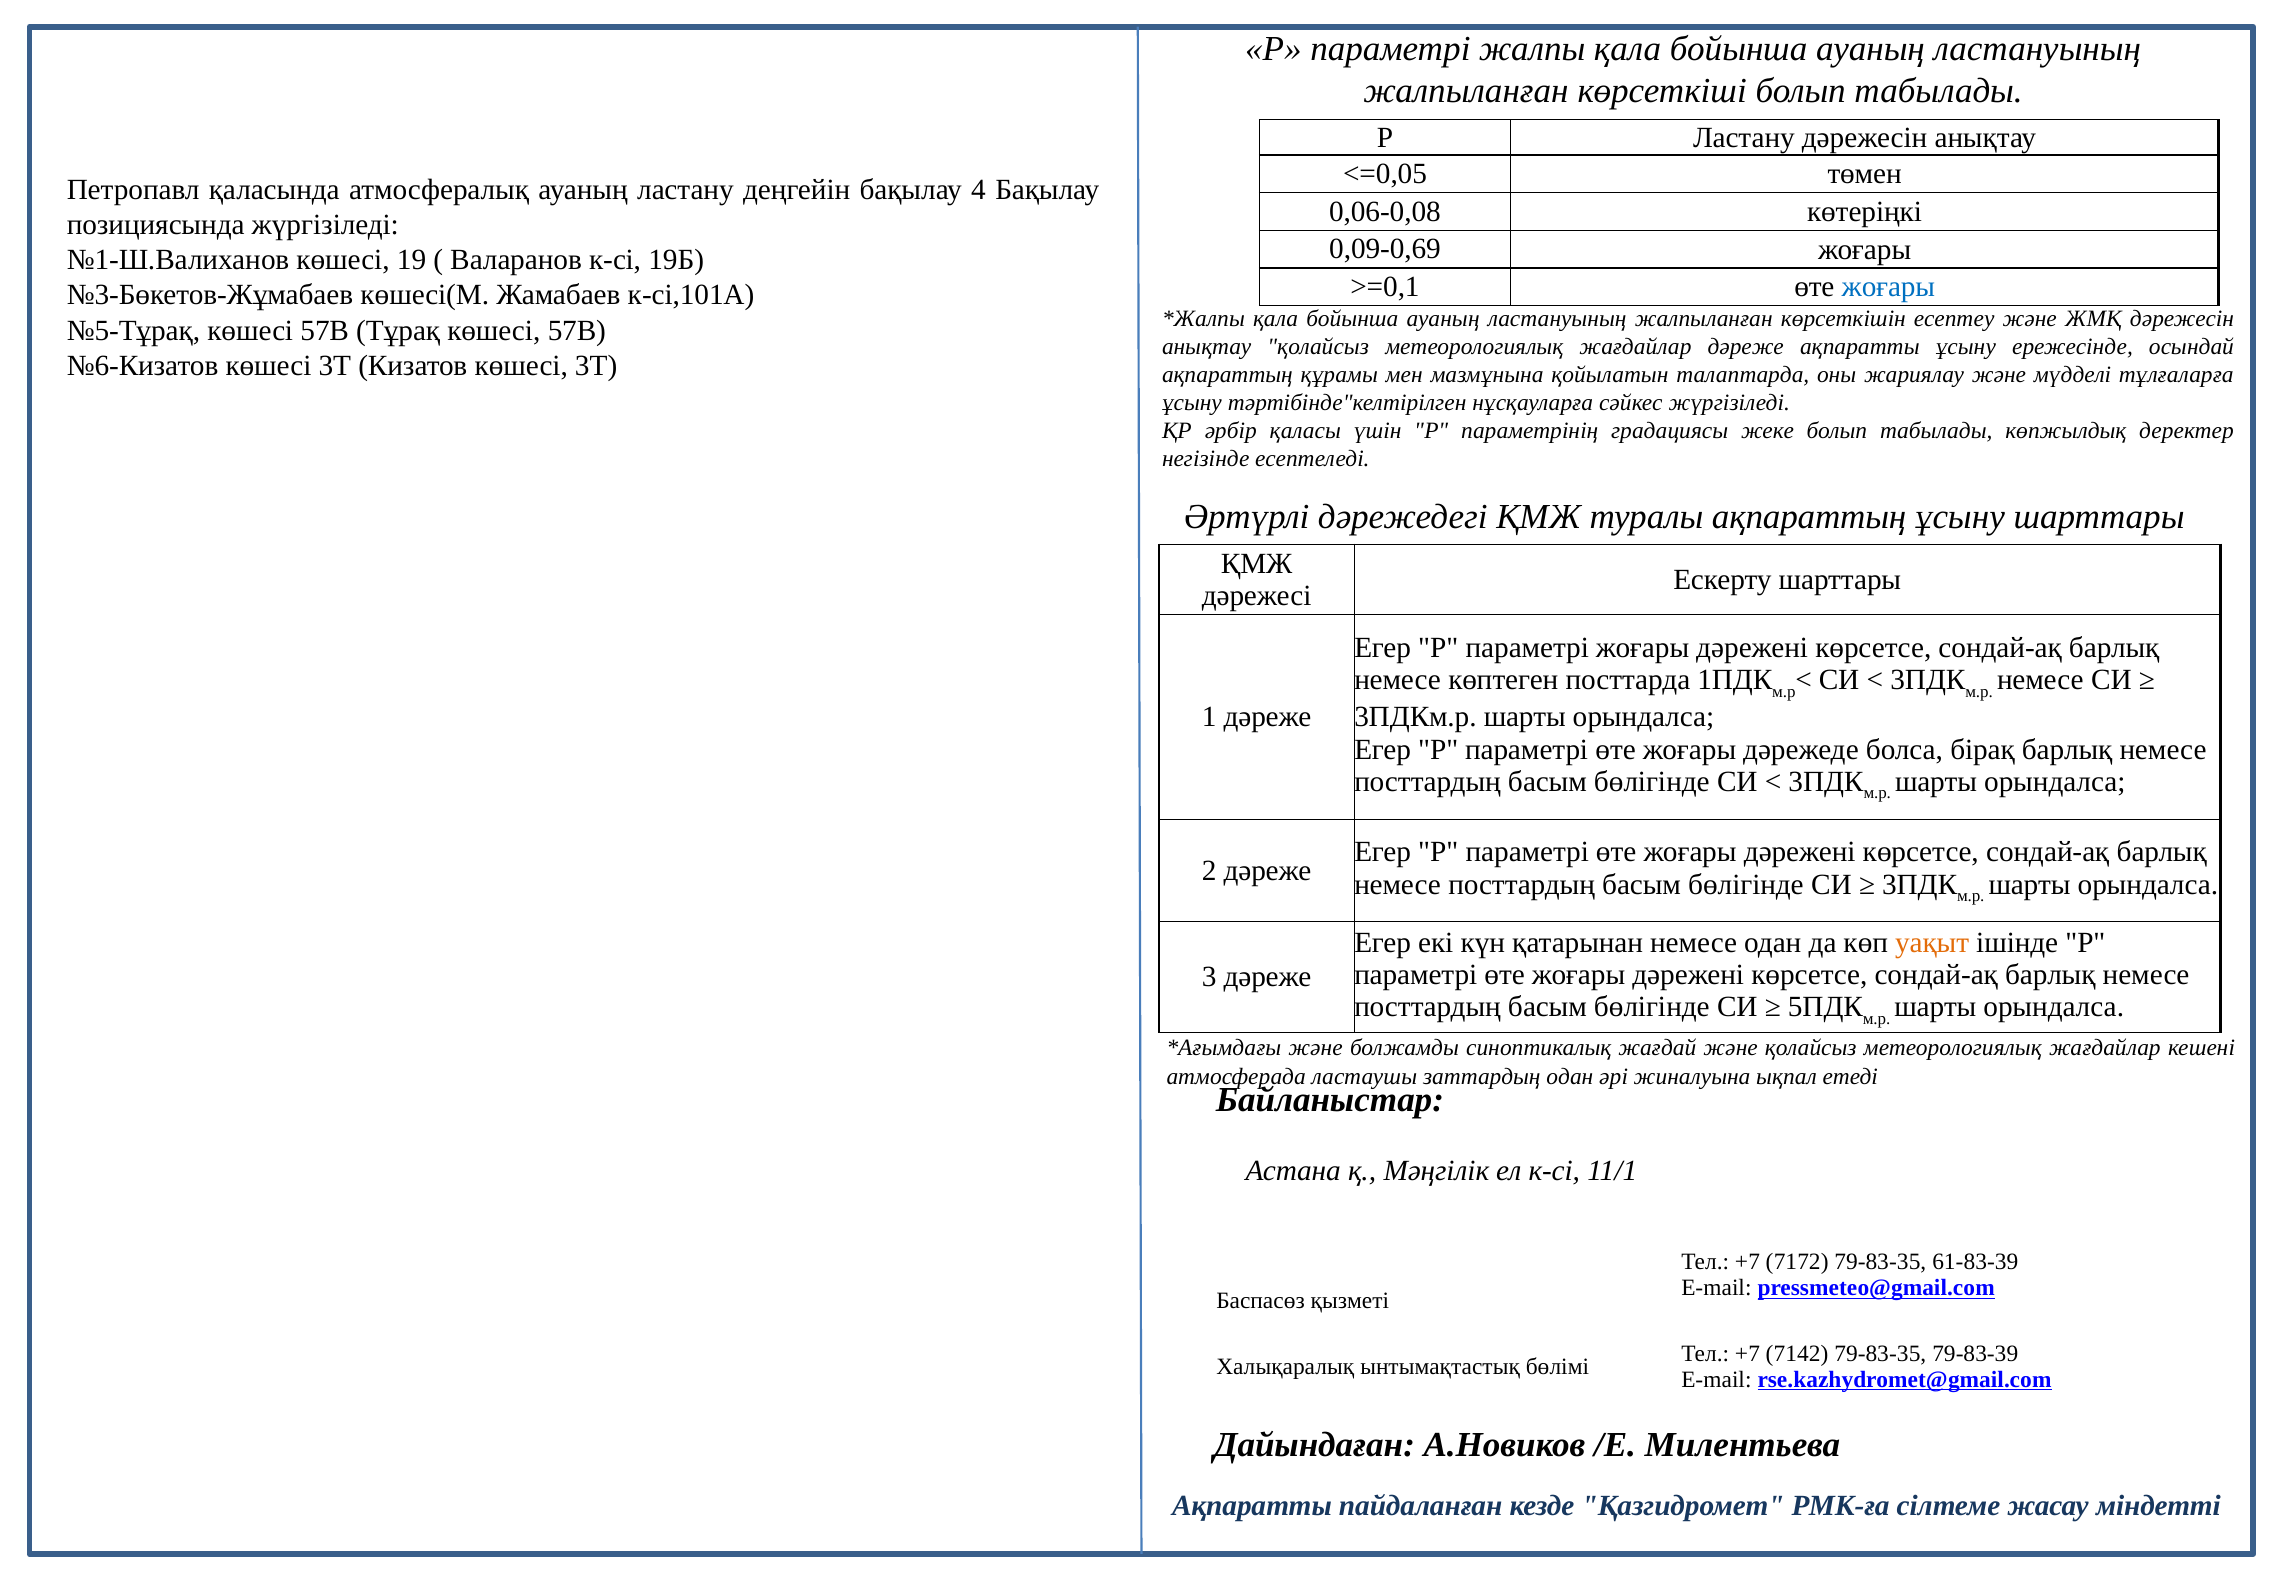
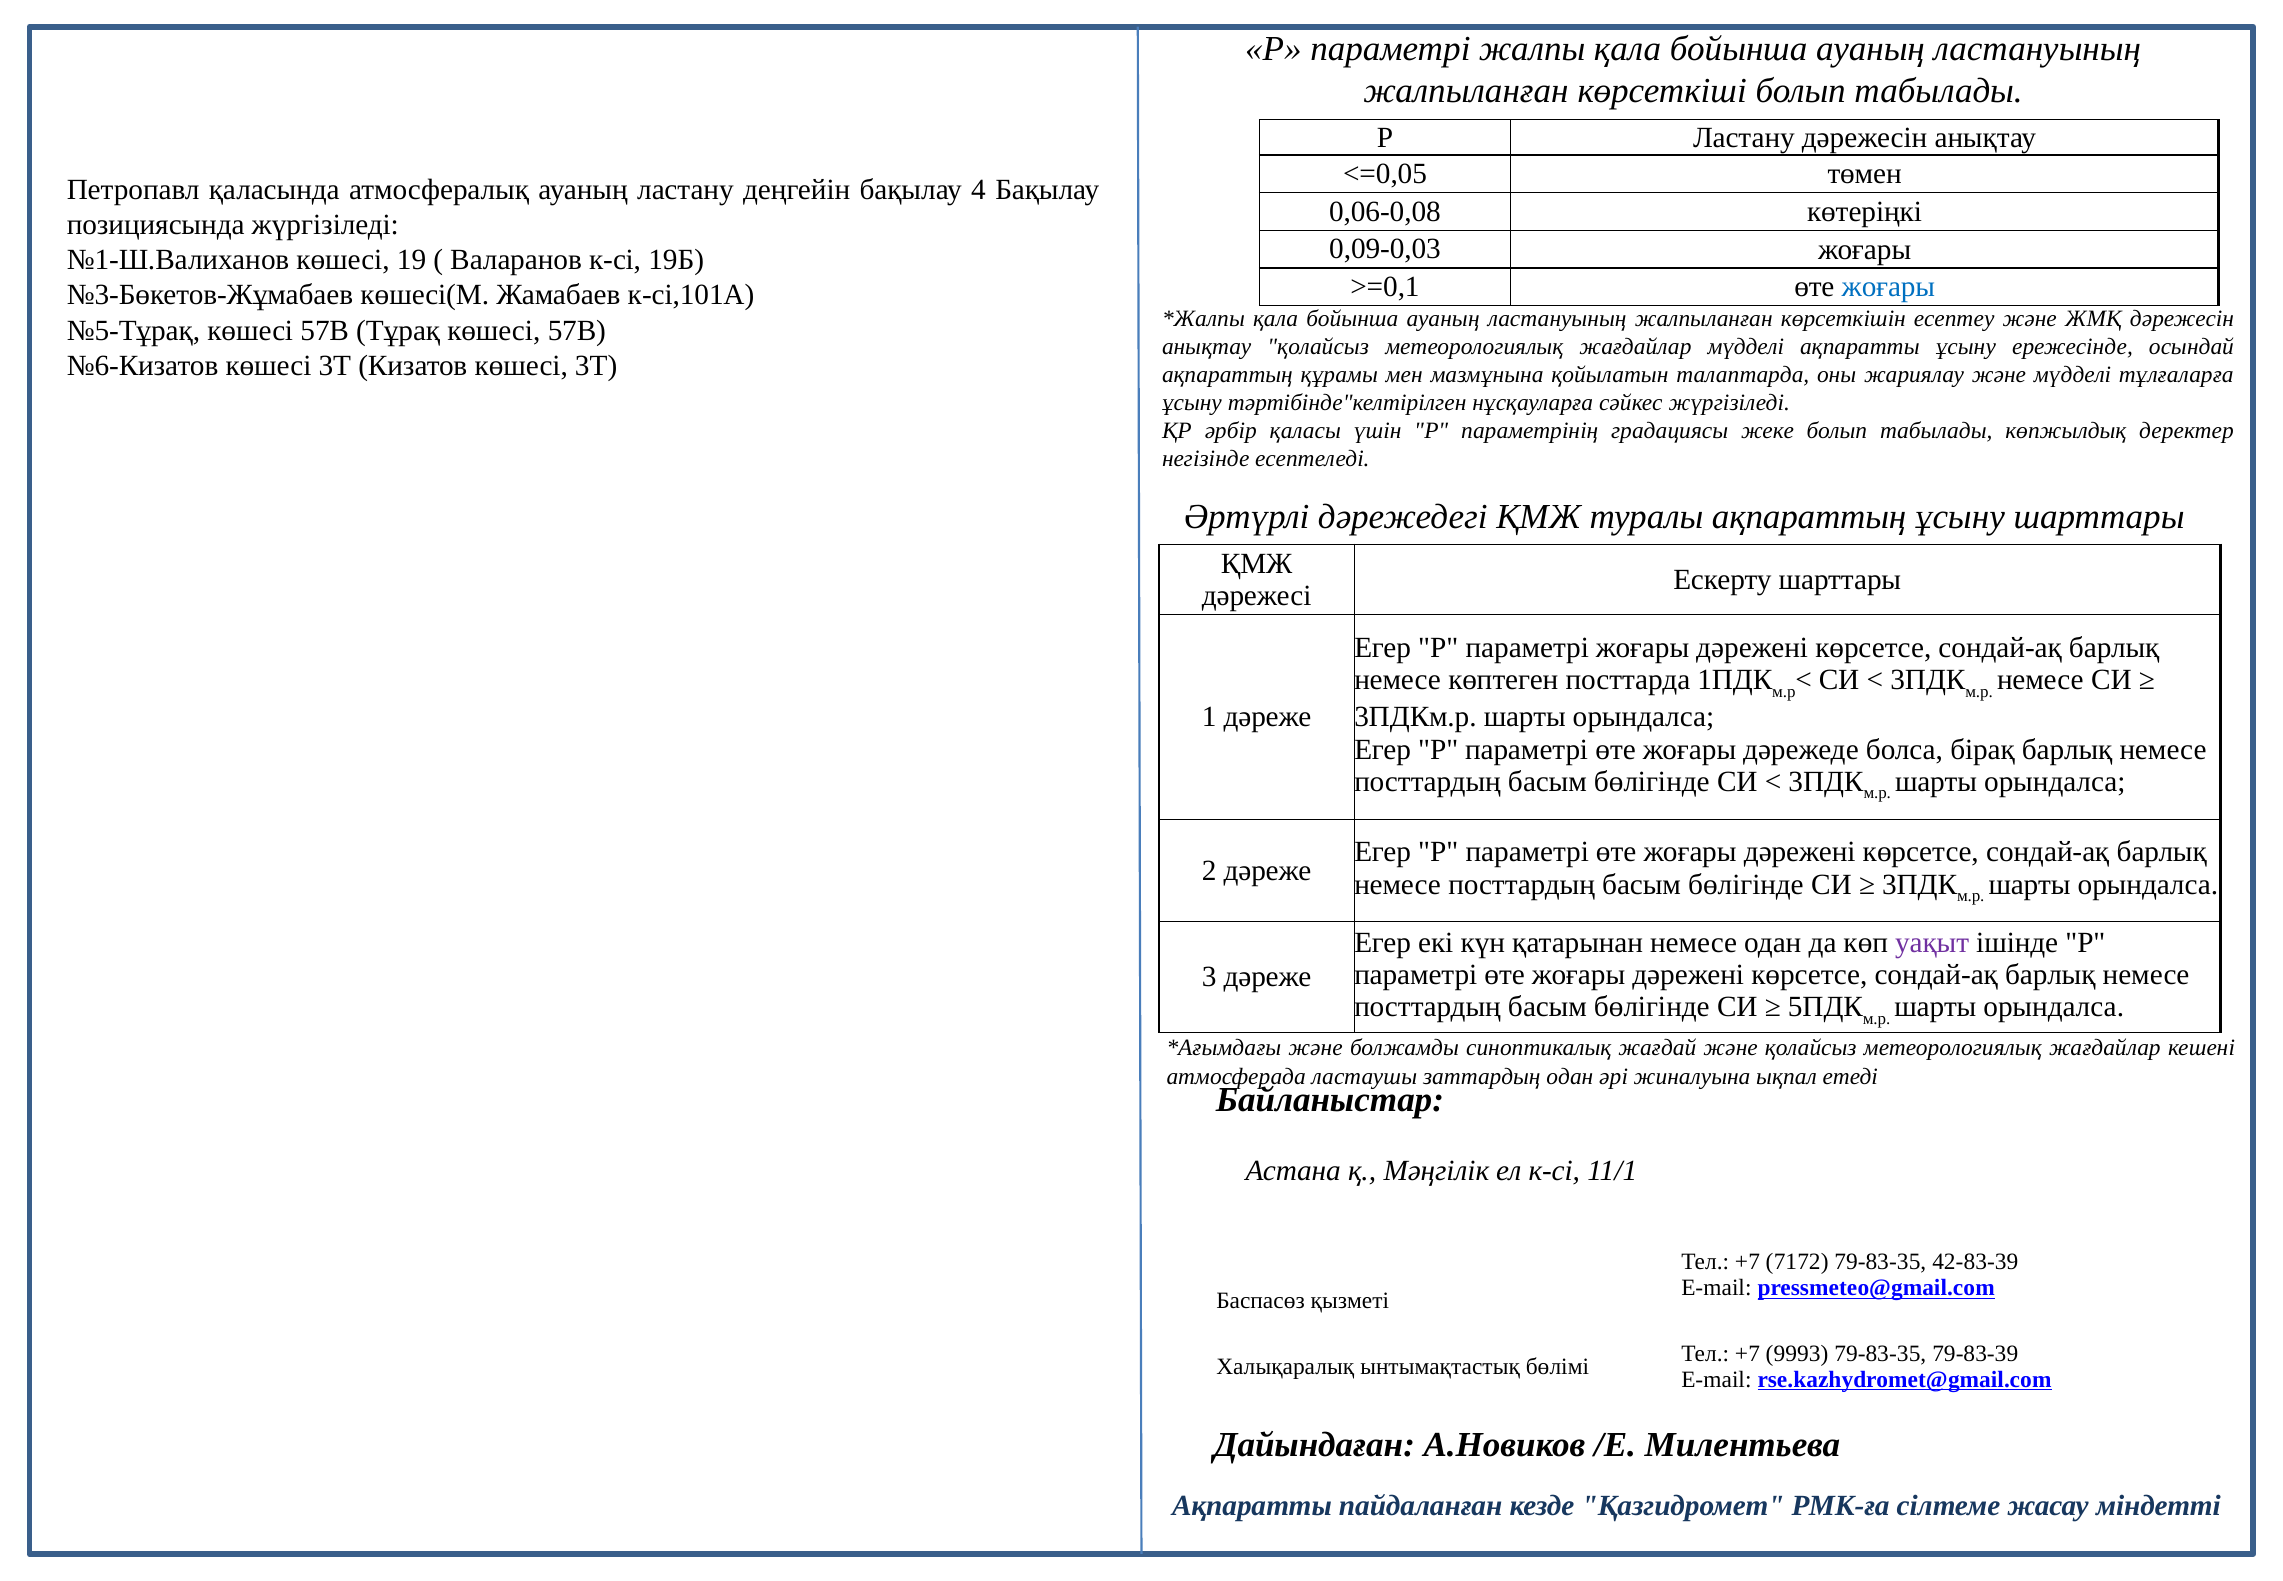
0,09-0,69: 0,09-0,69 -> 0,09-0,03
жағдайлар дәреже: дәреже -> мүдделі
уақыт colour: orange -> purple
61-83-39: 61-83-39 -> 42-83-39
7142: 7142 -> 9993
